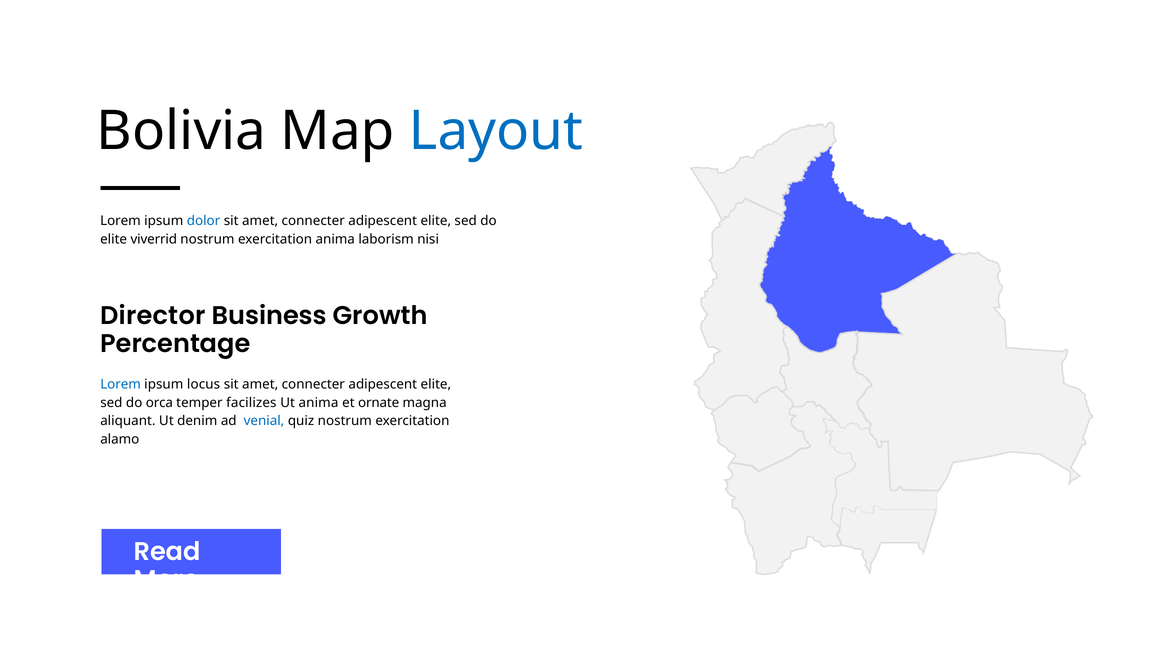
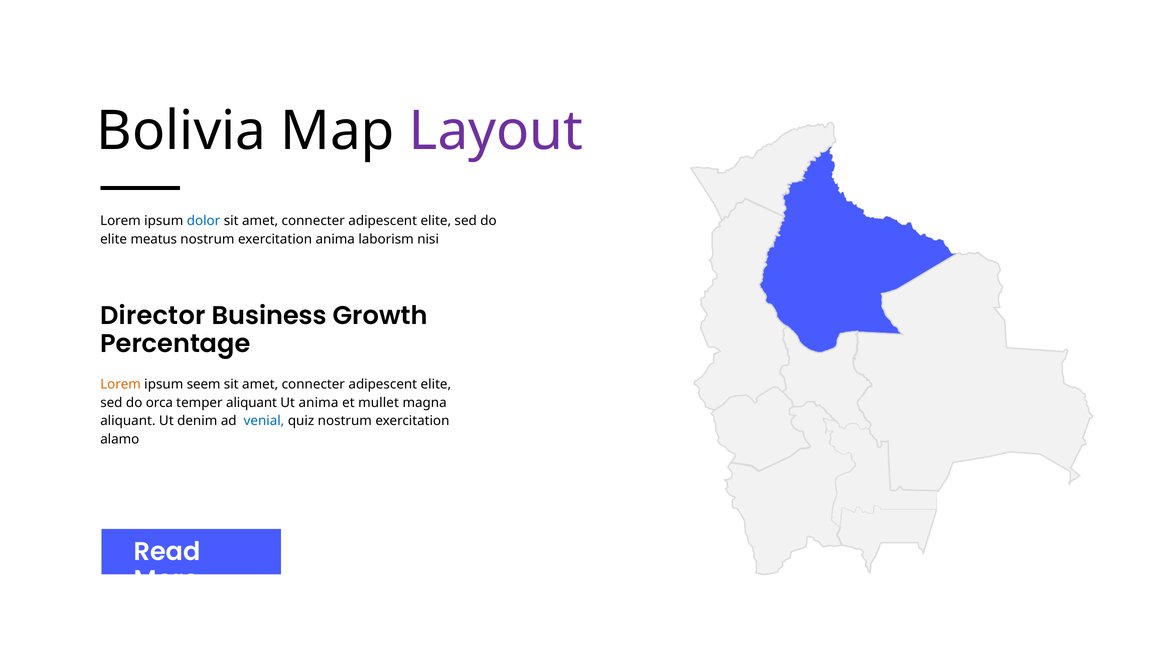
Layout colour: blue -> purple
viverrid: viverrid -> meatus
Lorem at (121, 384) colour: blue -> orange
locus: locus -> seem
temper facilizes: facilizes -> aliquant
ornate: ornate -> mullet
